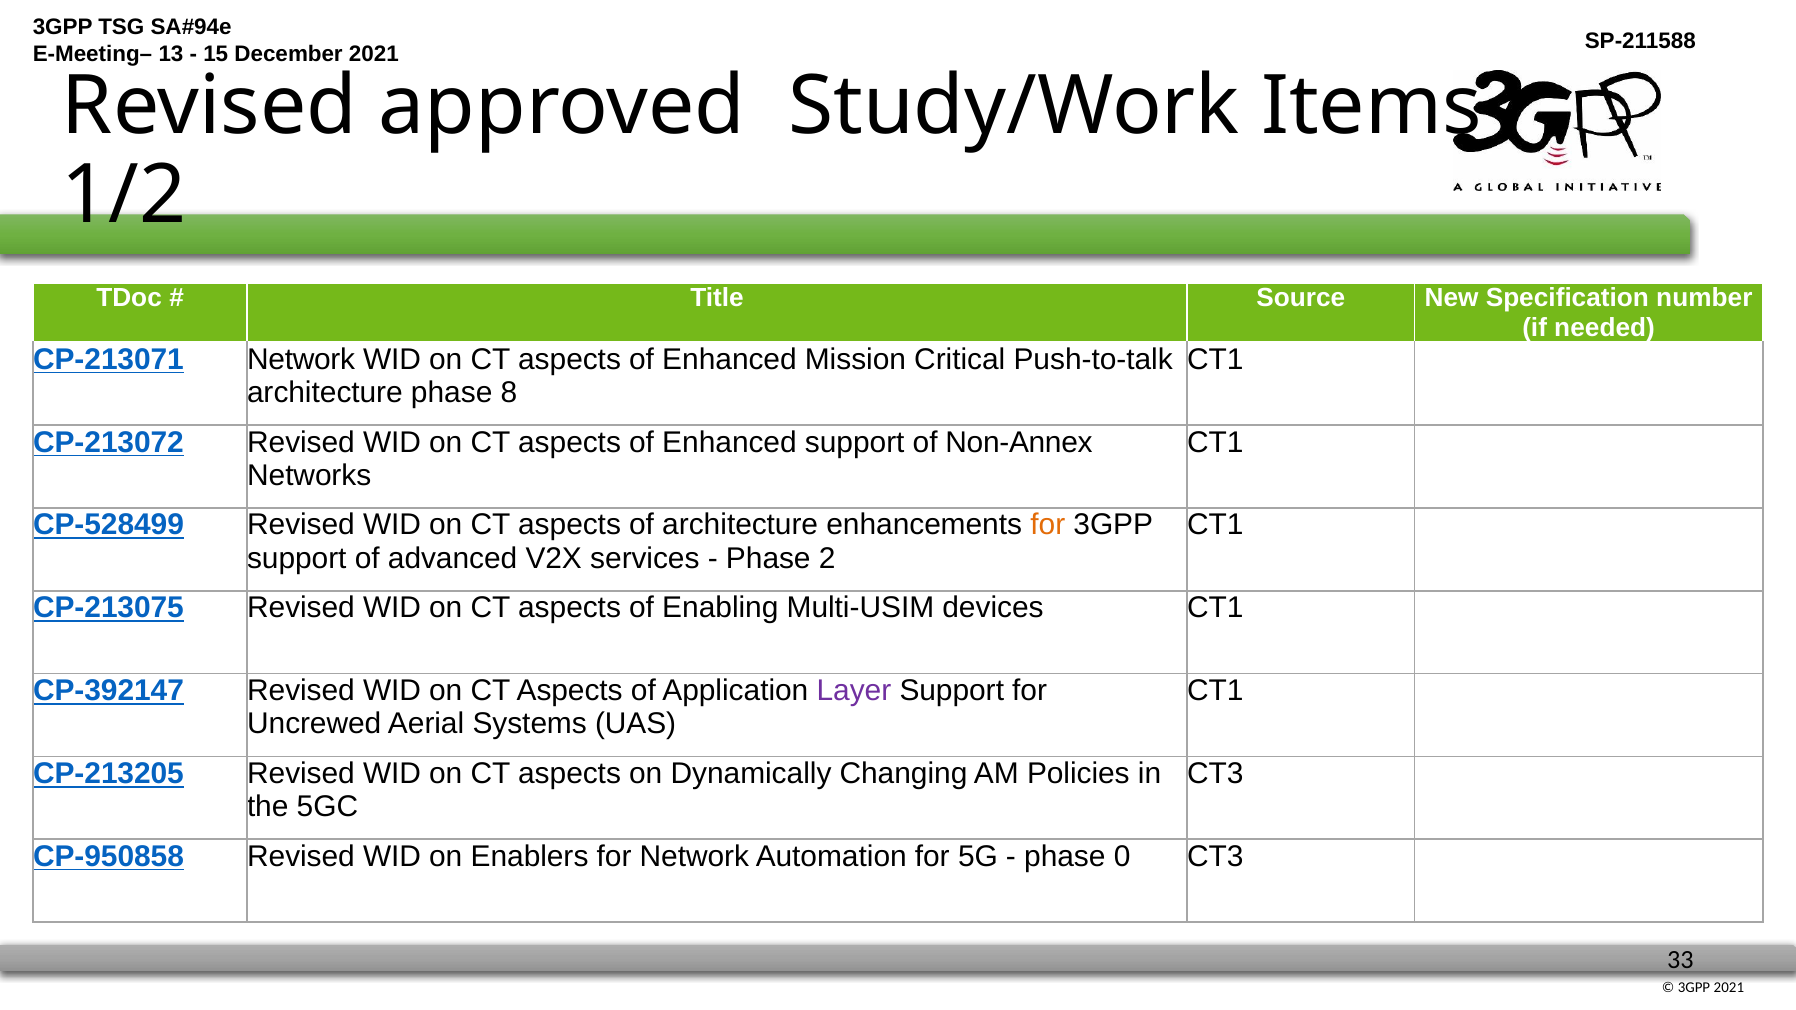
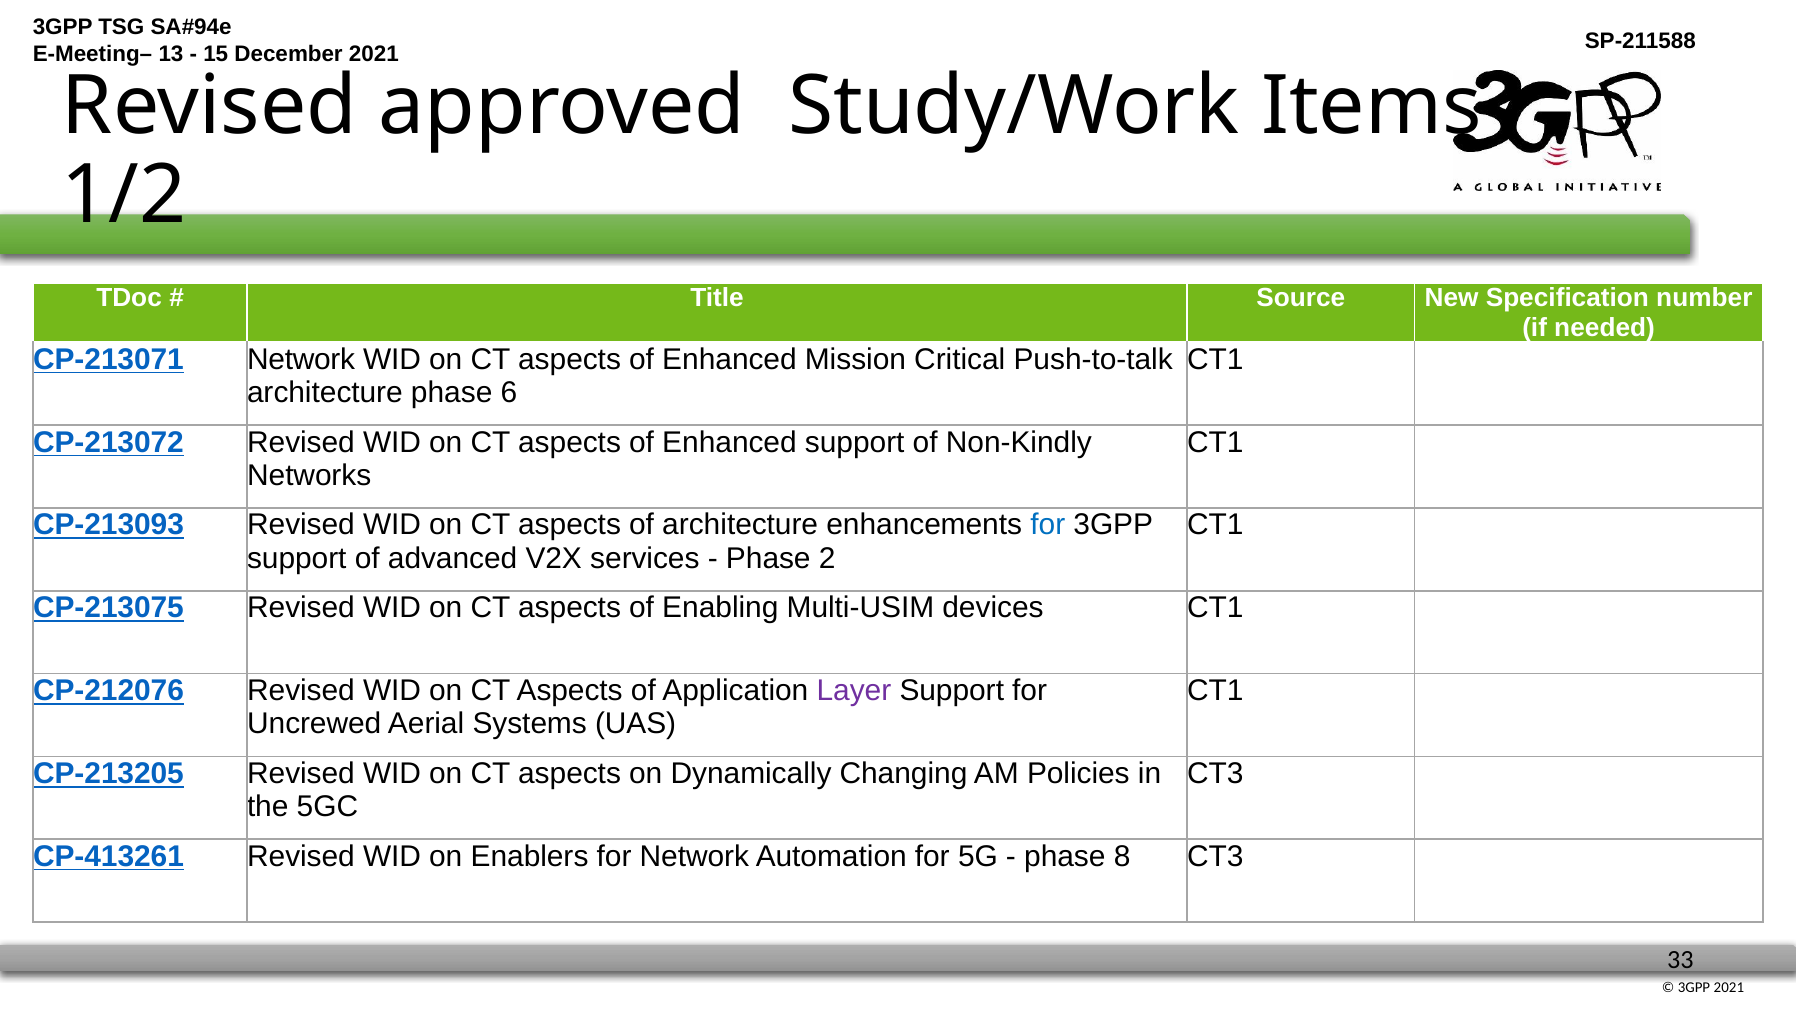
8: 8 -> 6
Non-Annex: Non-Annex -> Non-Kindly
CP-528499: CP-528499 -> CP-213093
for at (1048, 525) colour: orange -> blue
CP-392147: CP-392147 -> CP-212076
CP-950858: CP-950858 -> CP-413261
0: 0 -> 8
